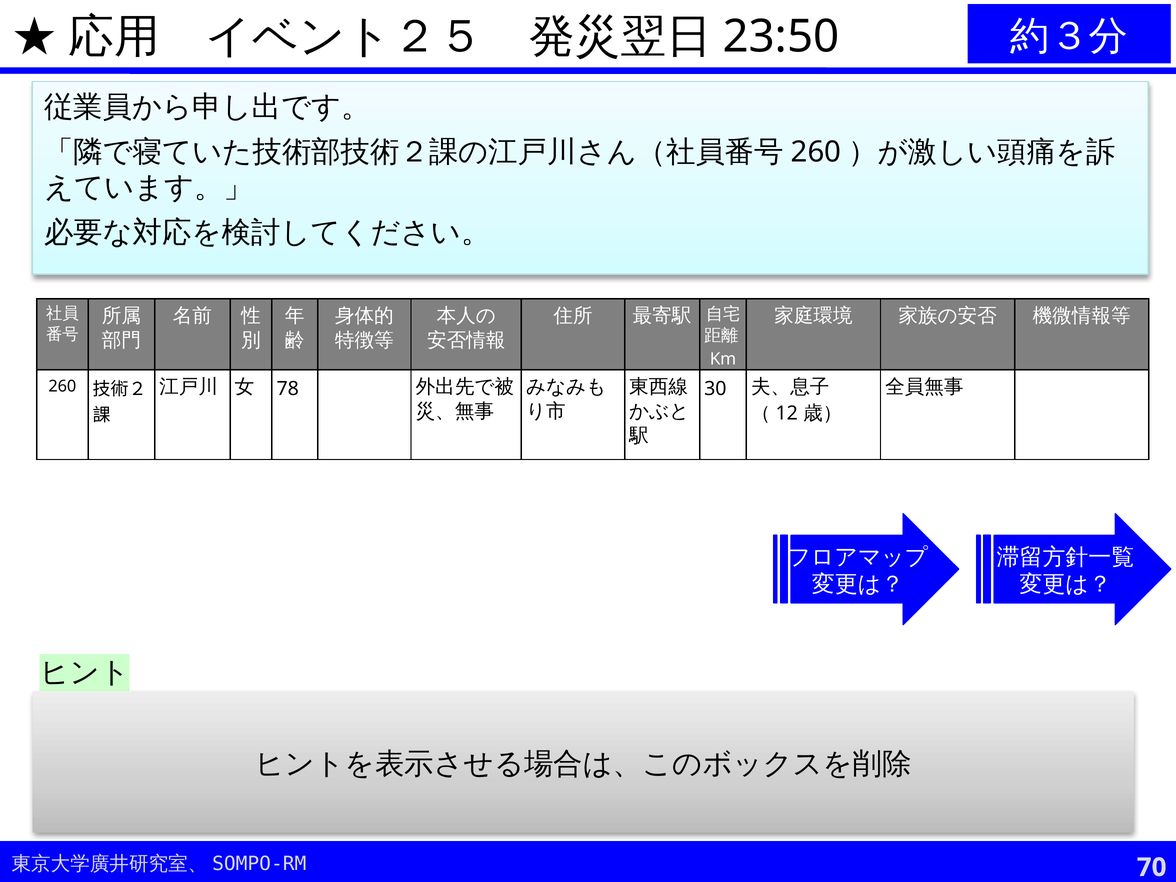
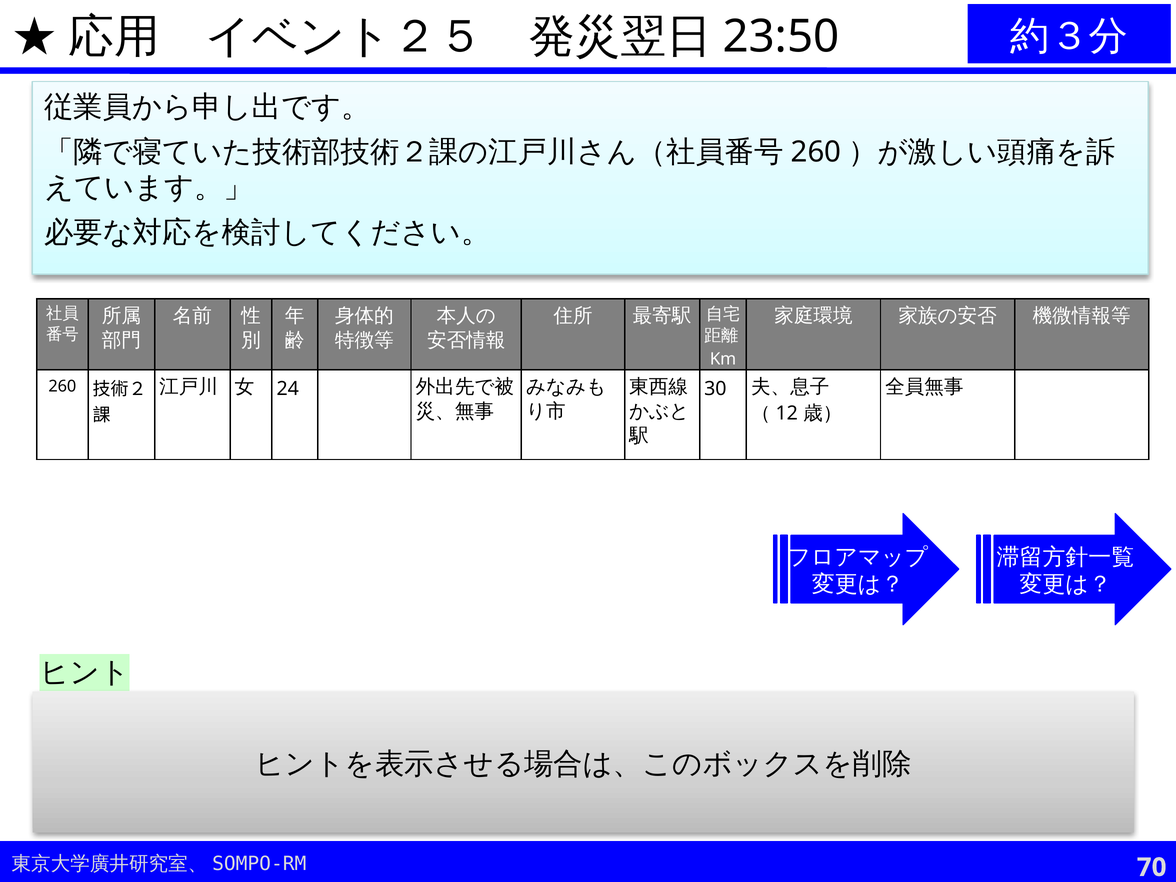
78: 78 -> 24
